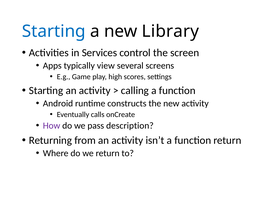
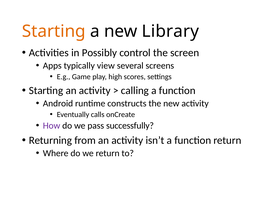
Starting at (54, 31) colour: blue -> orange
Services: Services -> Possibly
description: description -> successfully
